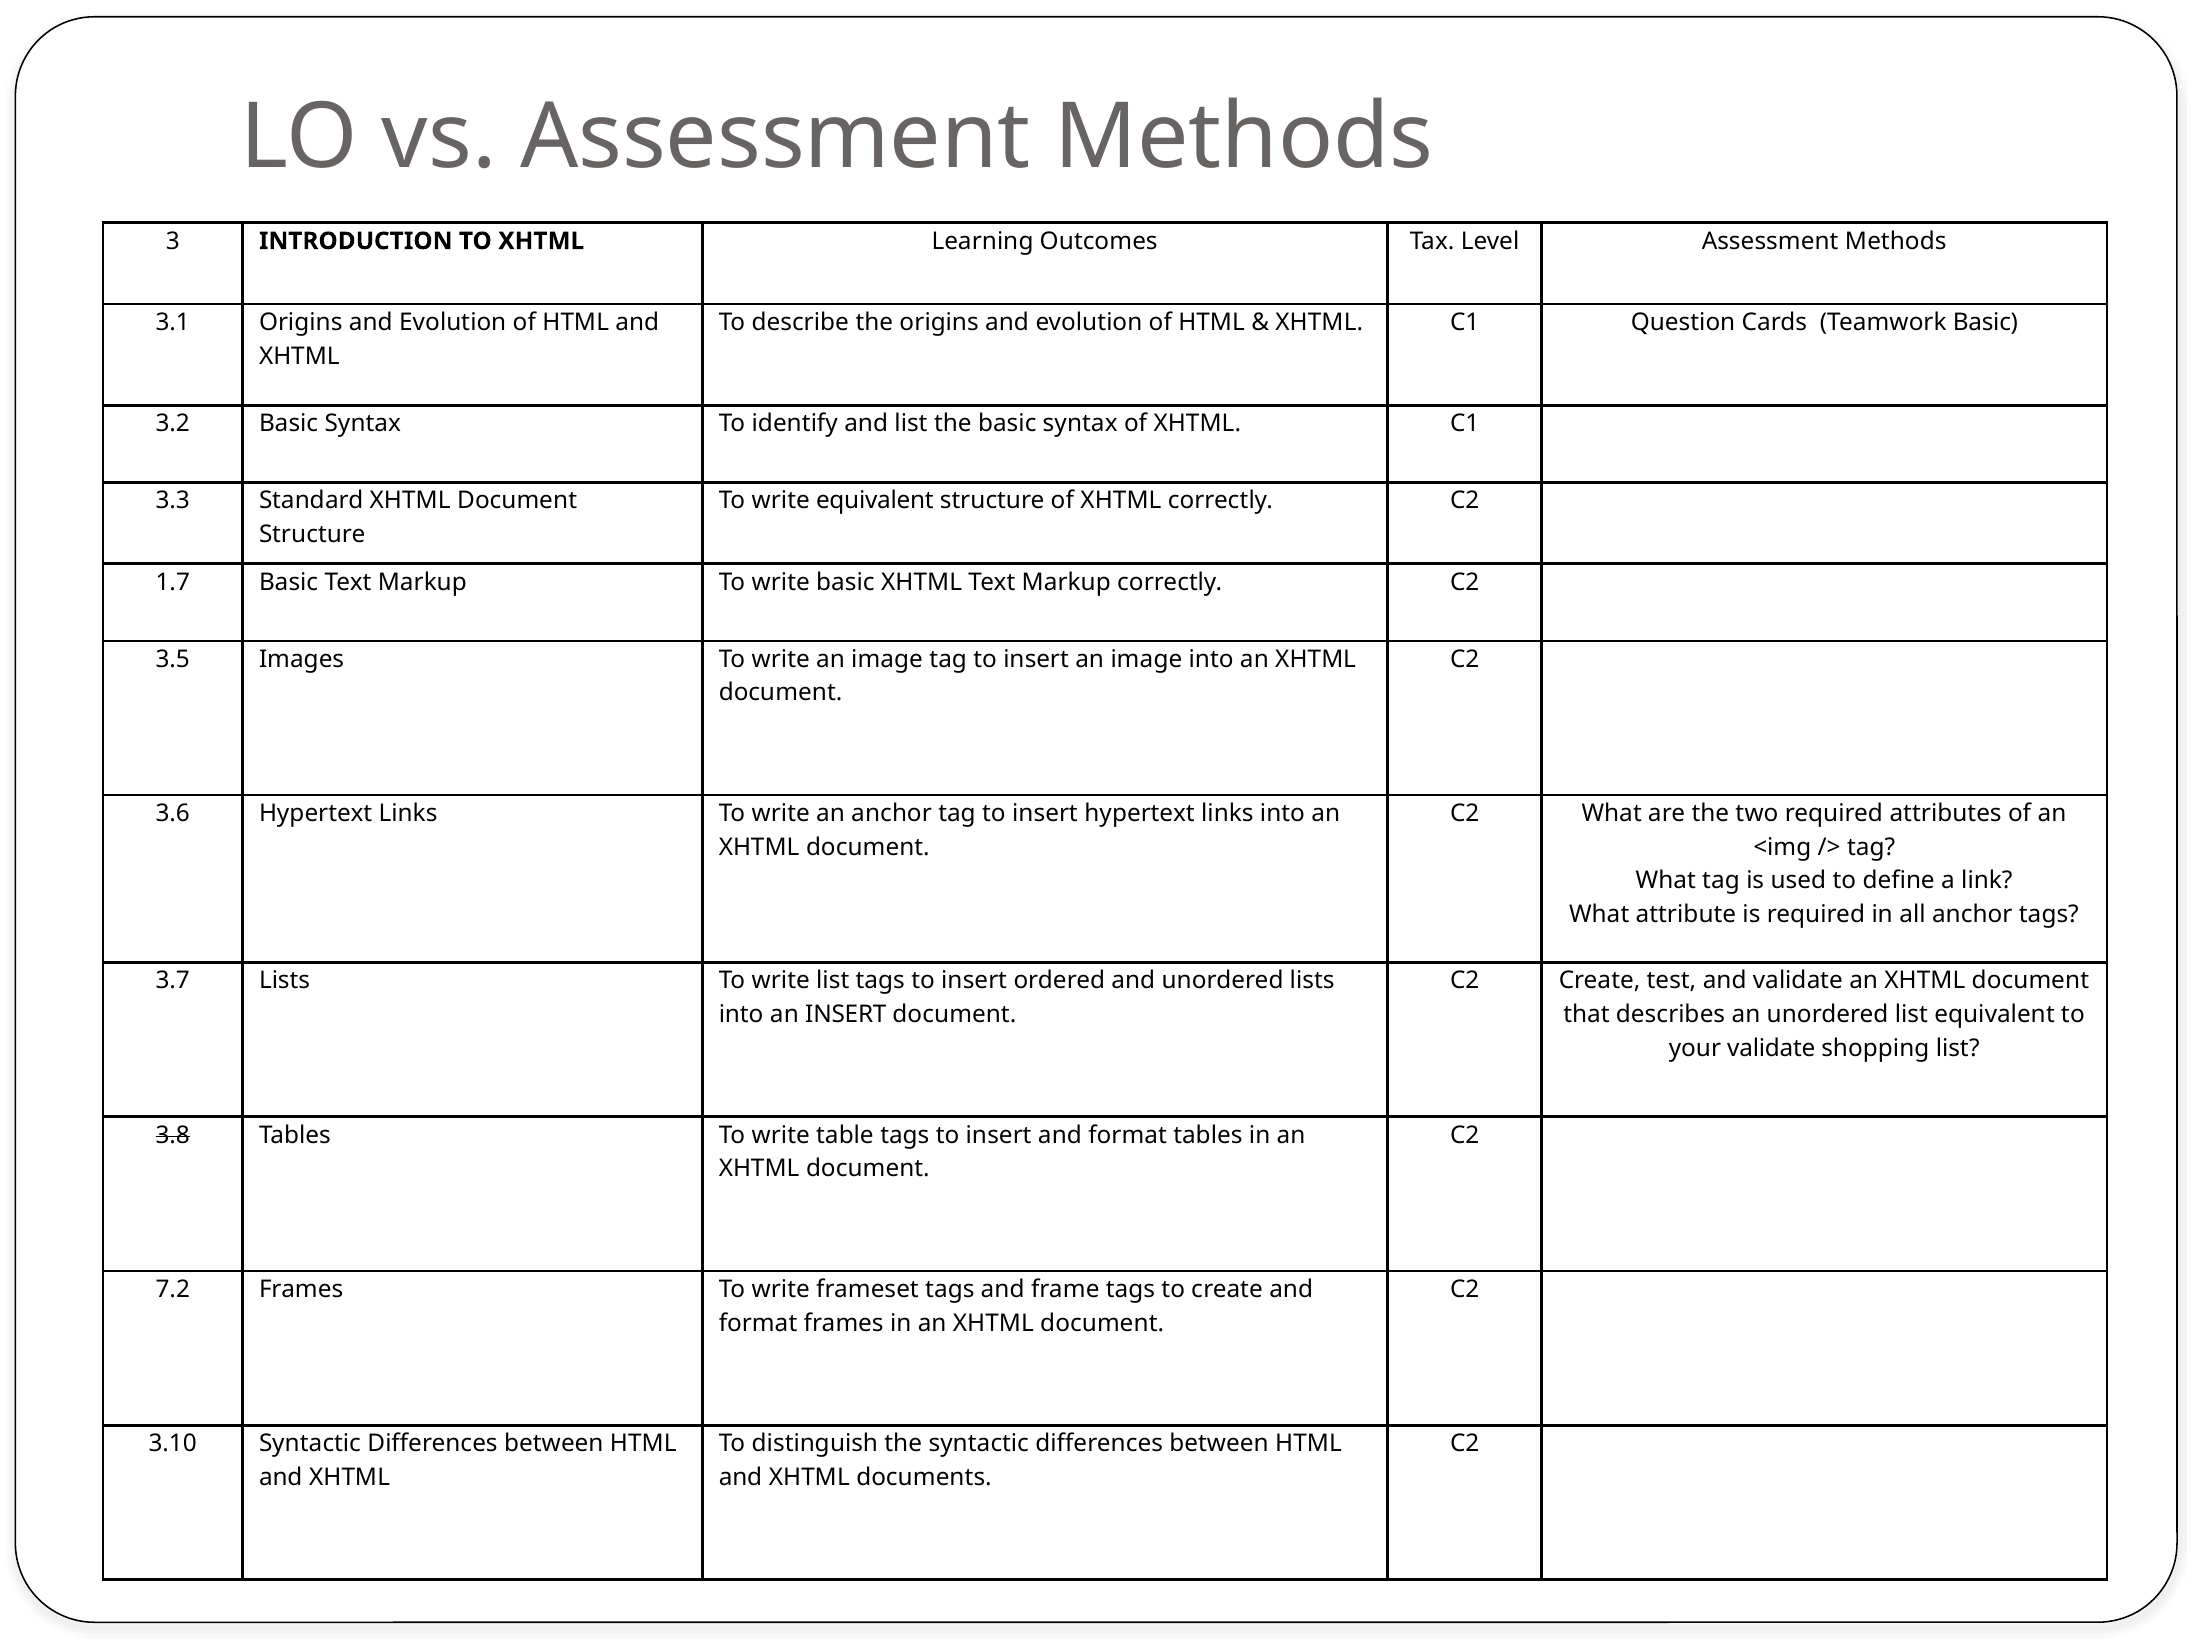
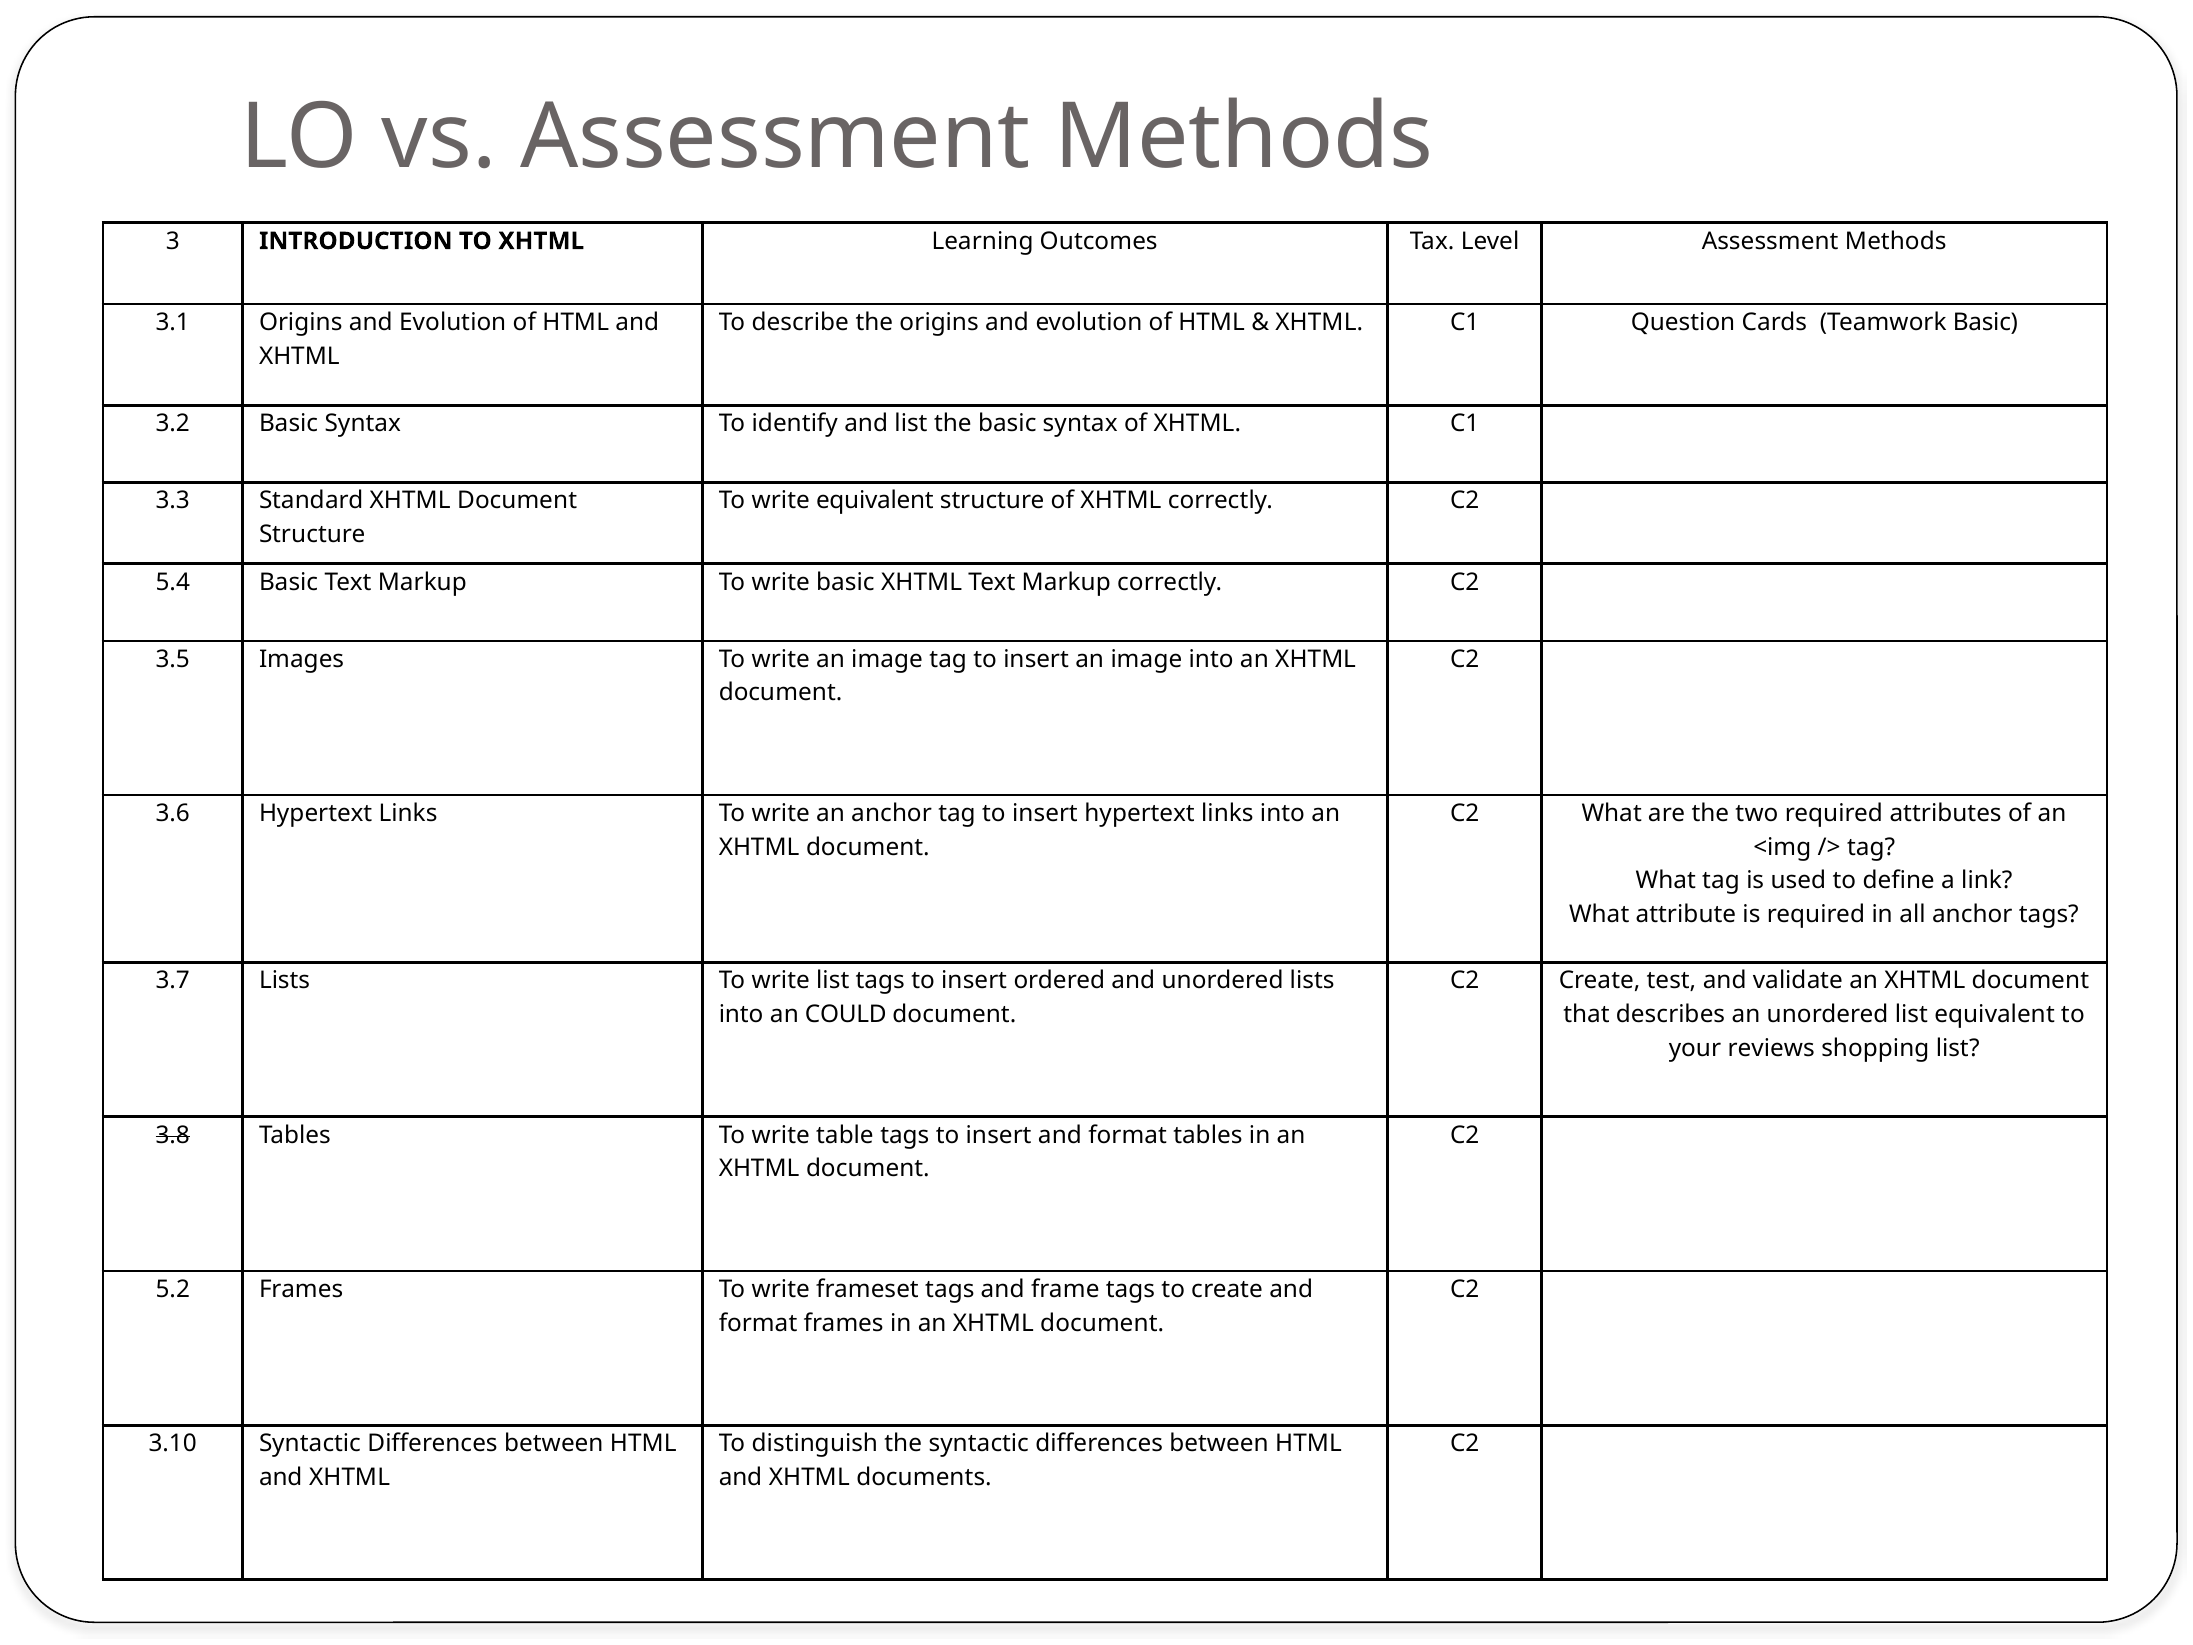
1.7: 1.7 -> 5.4
an INSERT: INSERT -> COULD
your validate: validate -> reviews
7.2: 7.2 -> 5.2
